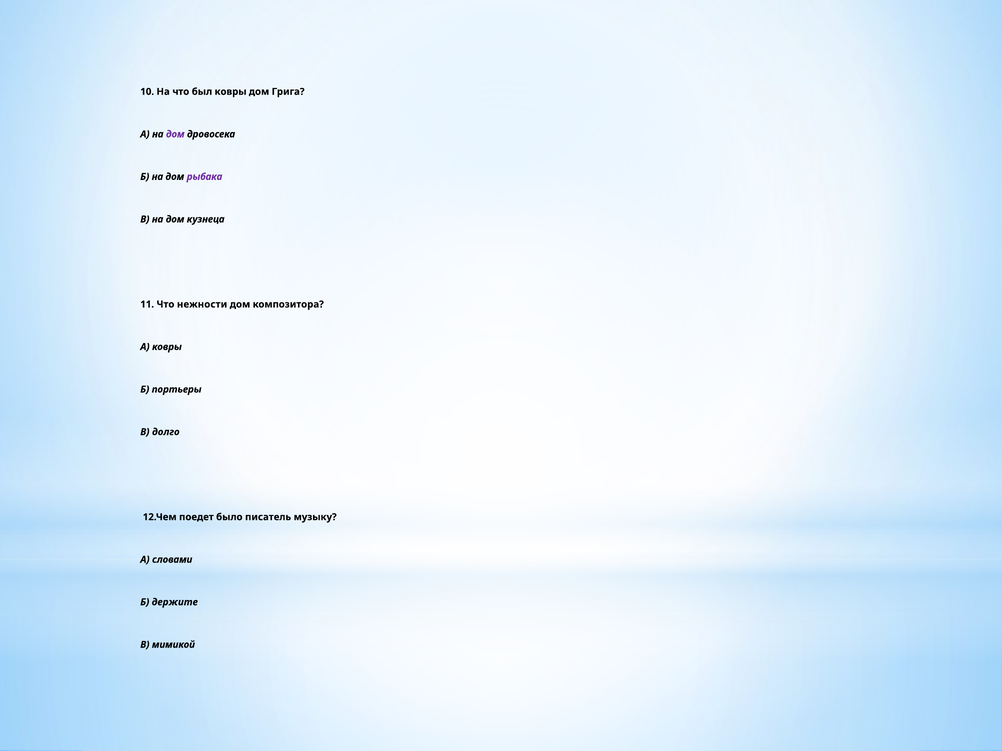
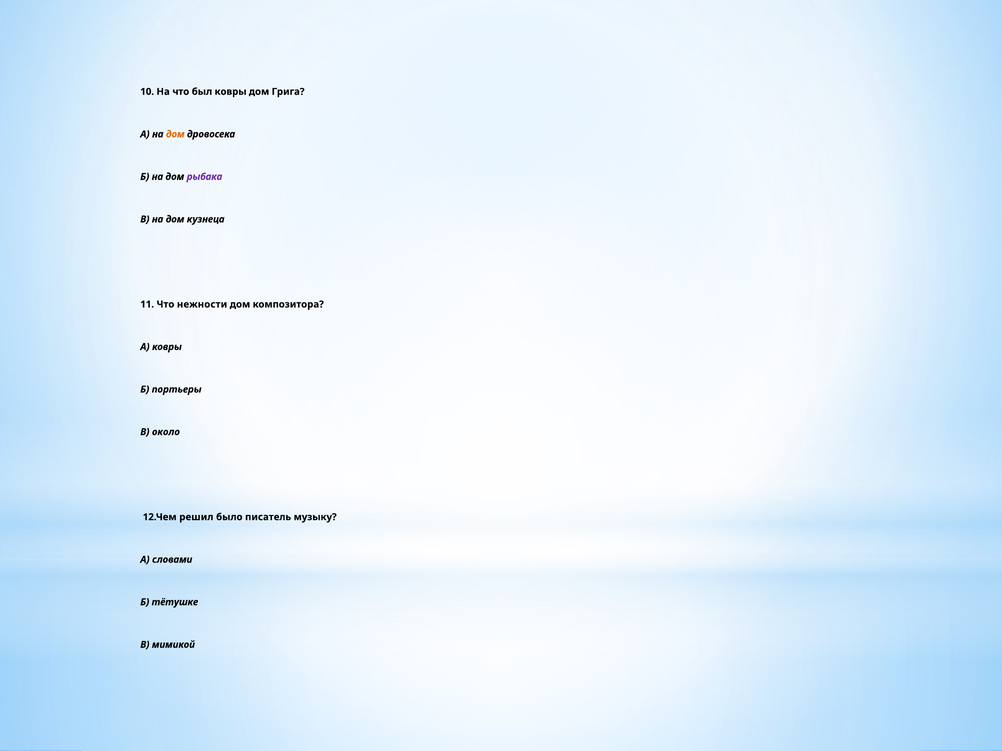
дом at (175, 134) colour: purple -> orange
долго: долго -> около
поедет: поедет -> решил
держите: держите -> тётушке
